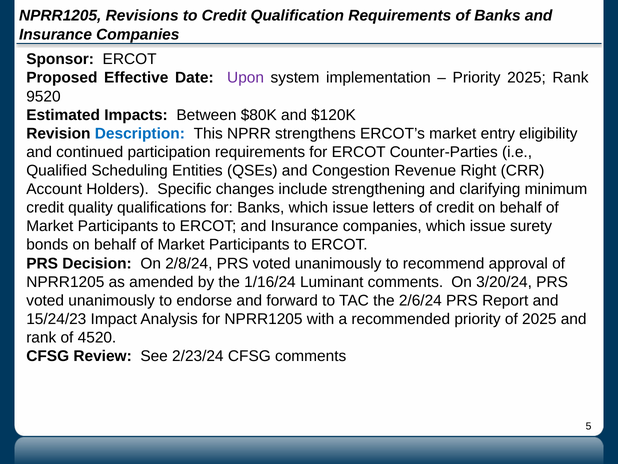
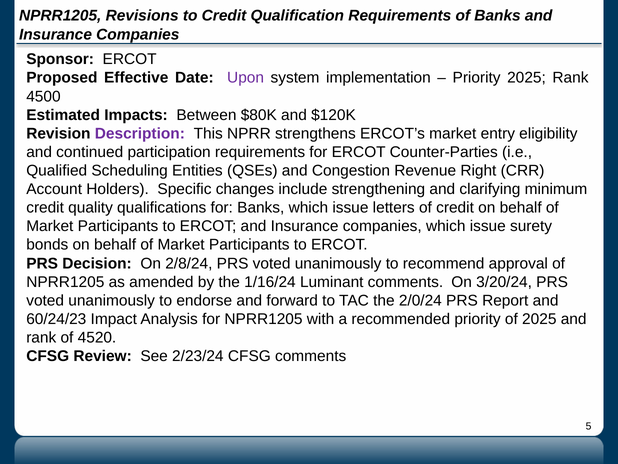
9520: 9520 -> 4500
Description colour: blue -> purple
2/6/24: 2/6/24 -> 2/0/24
15/24/23: 15/24/23 -> 60/24/23
